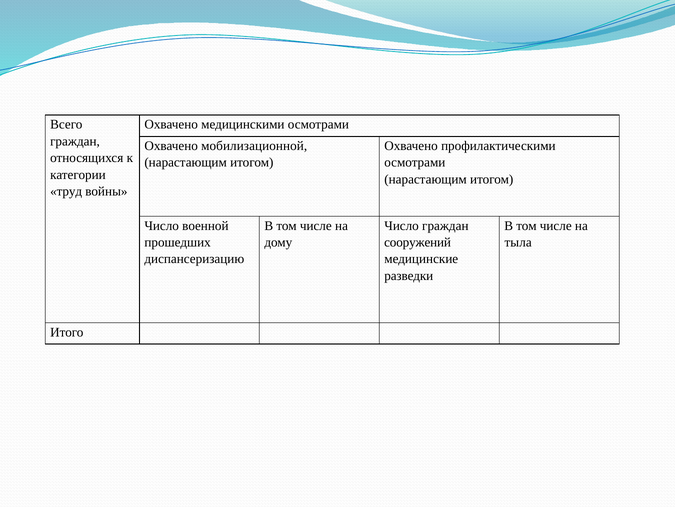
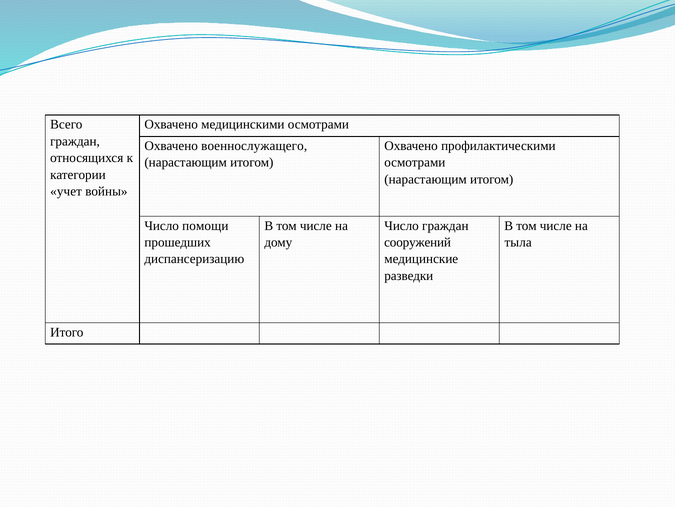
мобилизационной: мобилизационной -> военнослужащего
труд: труд -> учет
военной: военной -> помощи
